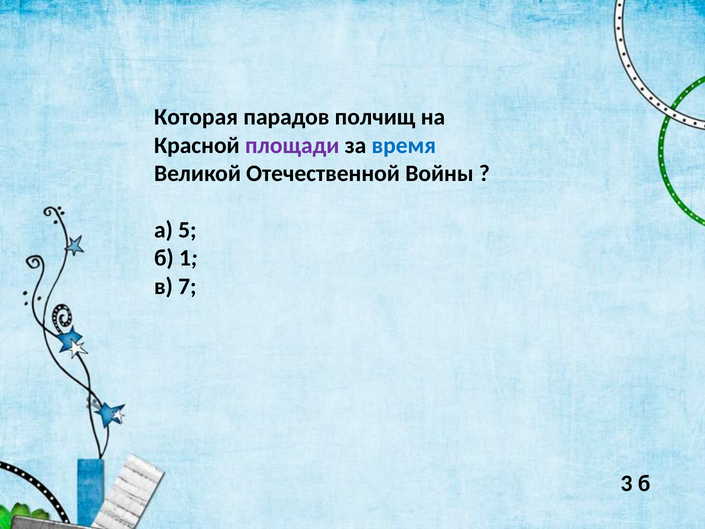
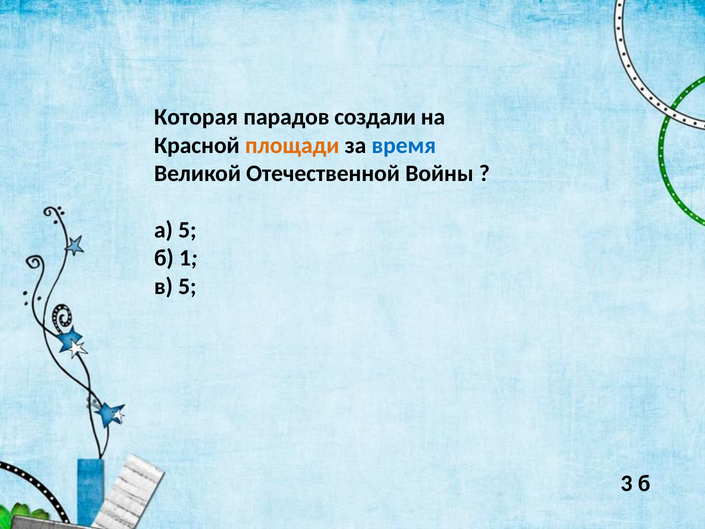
полчищ: полчищ -> создали
площади colour: purple -> orange
в 7: 7 -> 5
